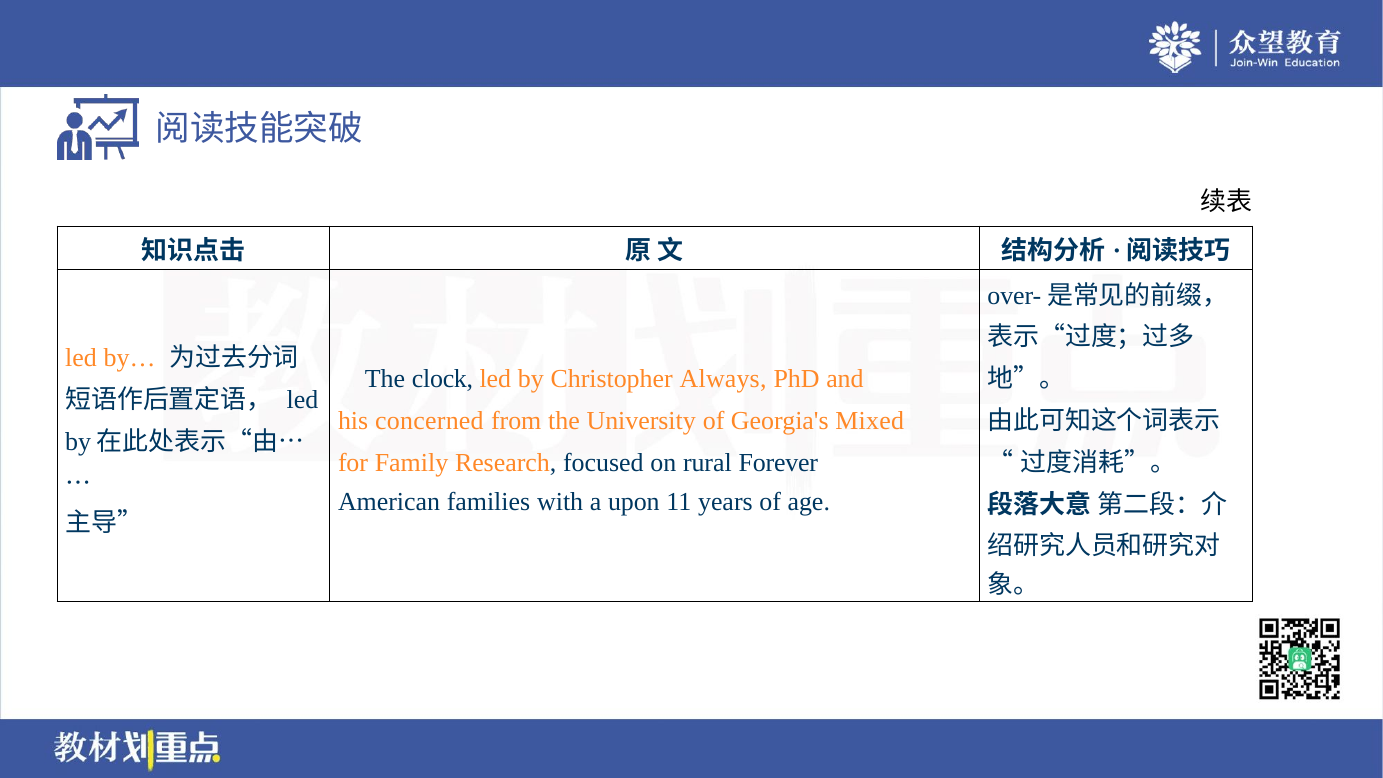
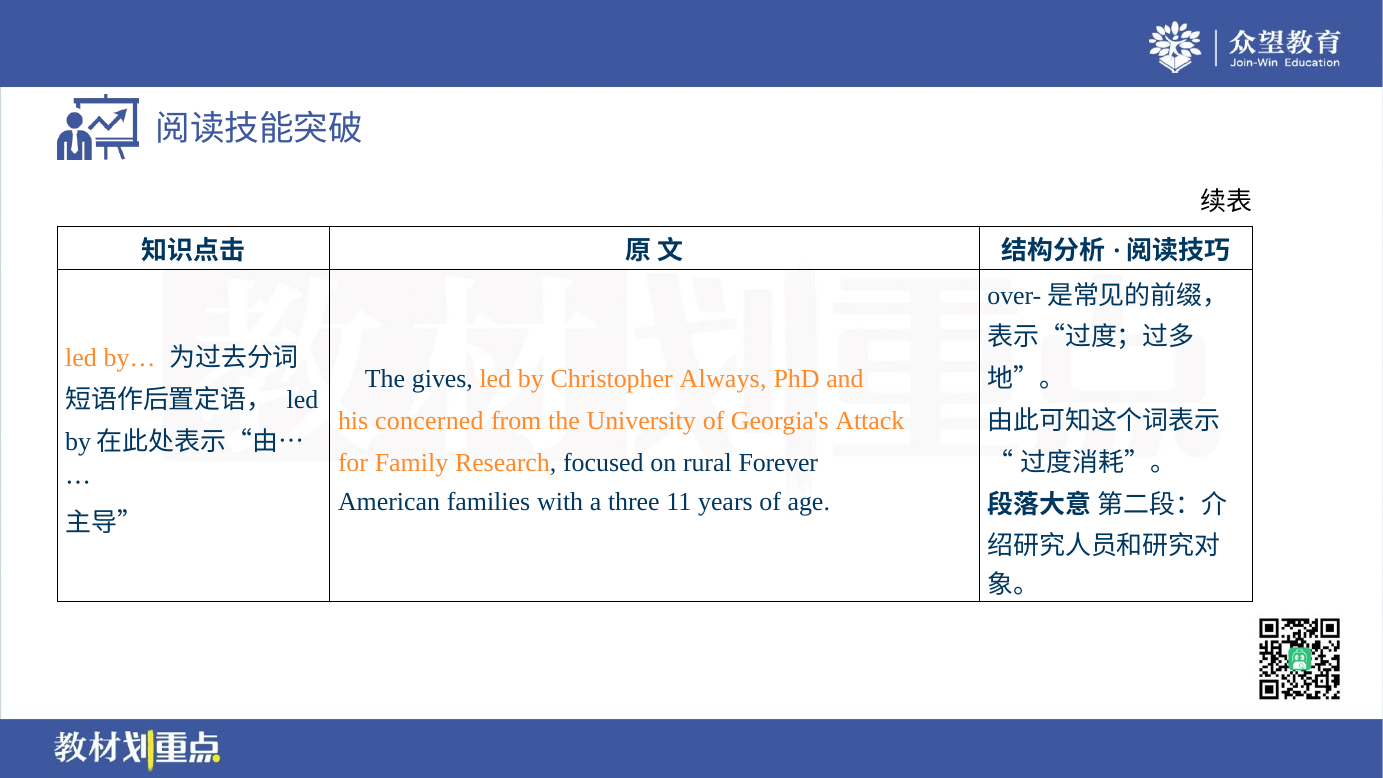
clock: clock -> gives
Mixed: Mixed -> Attack
upon: upon -> three
